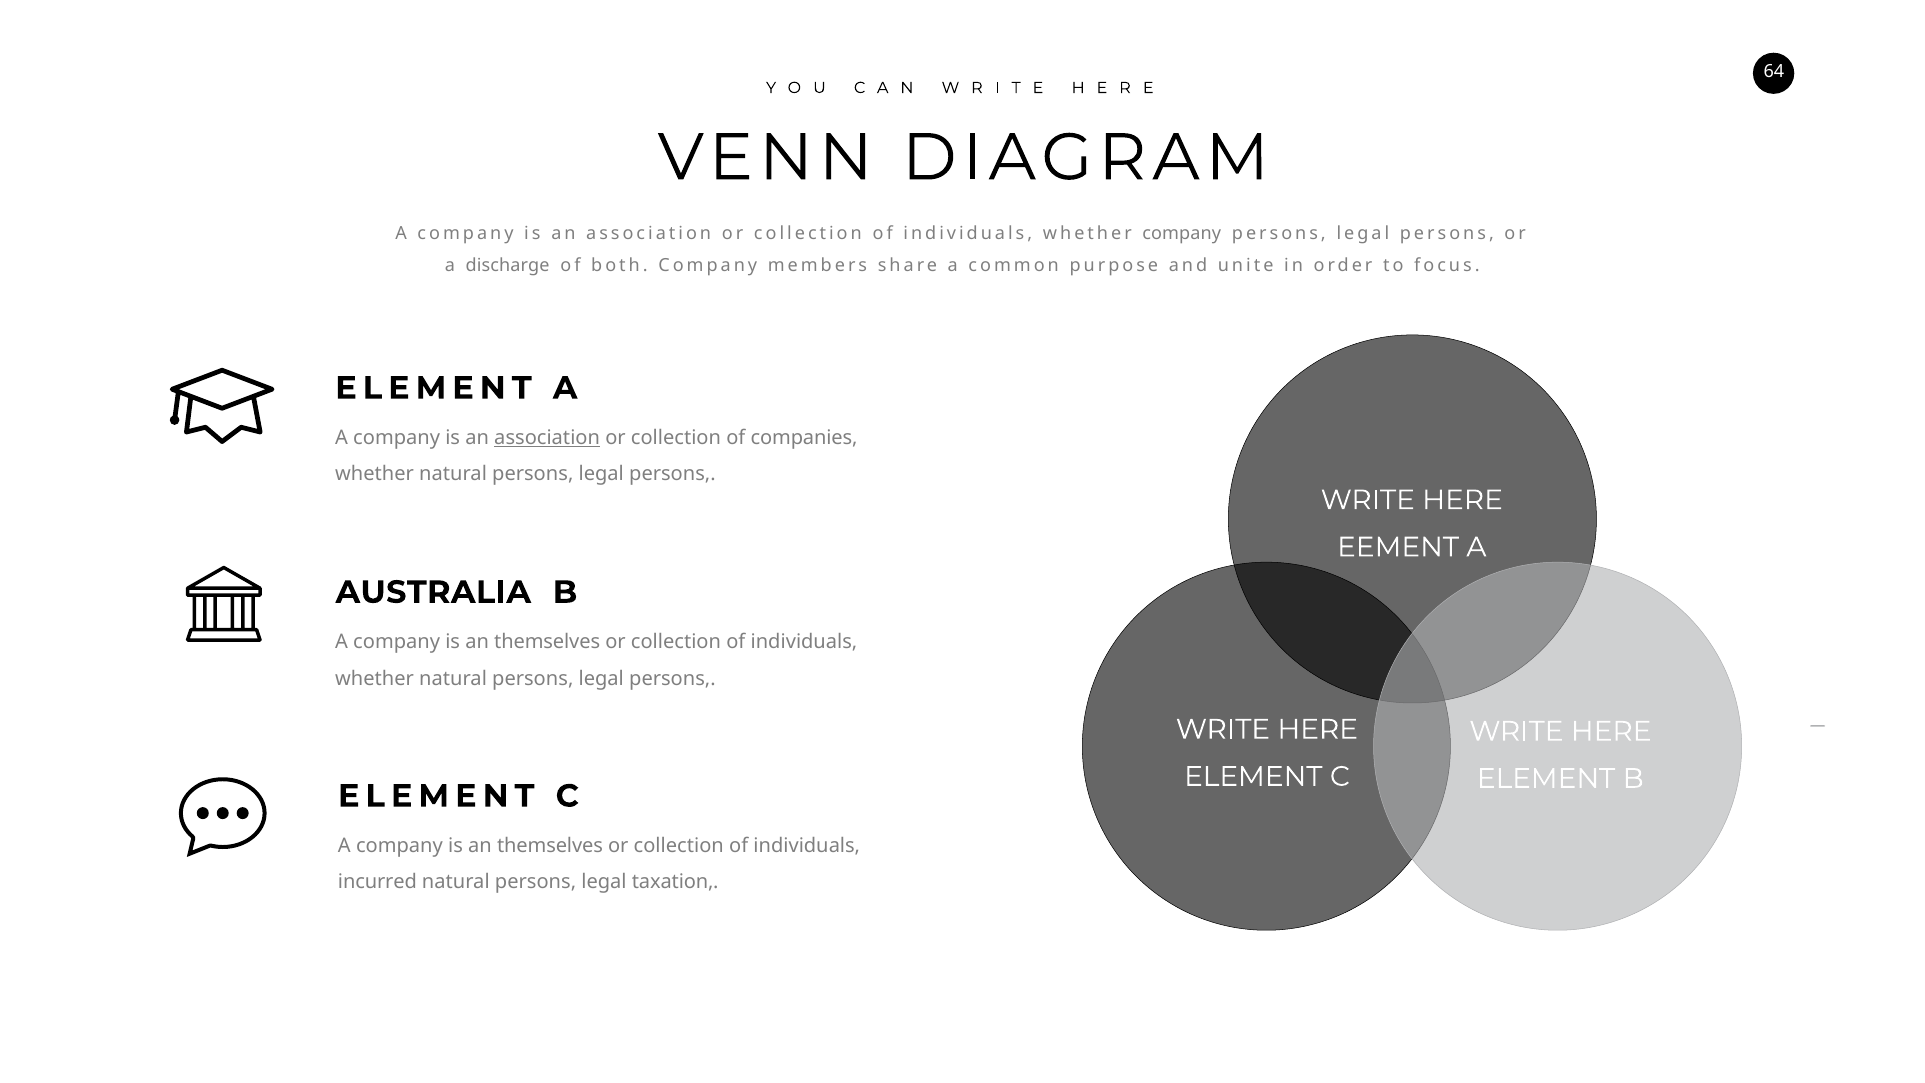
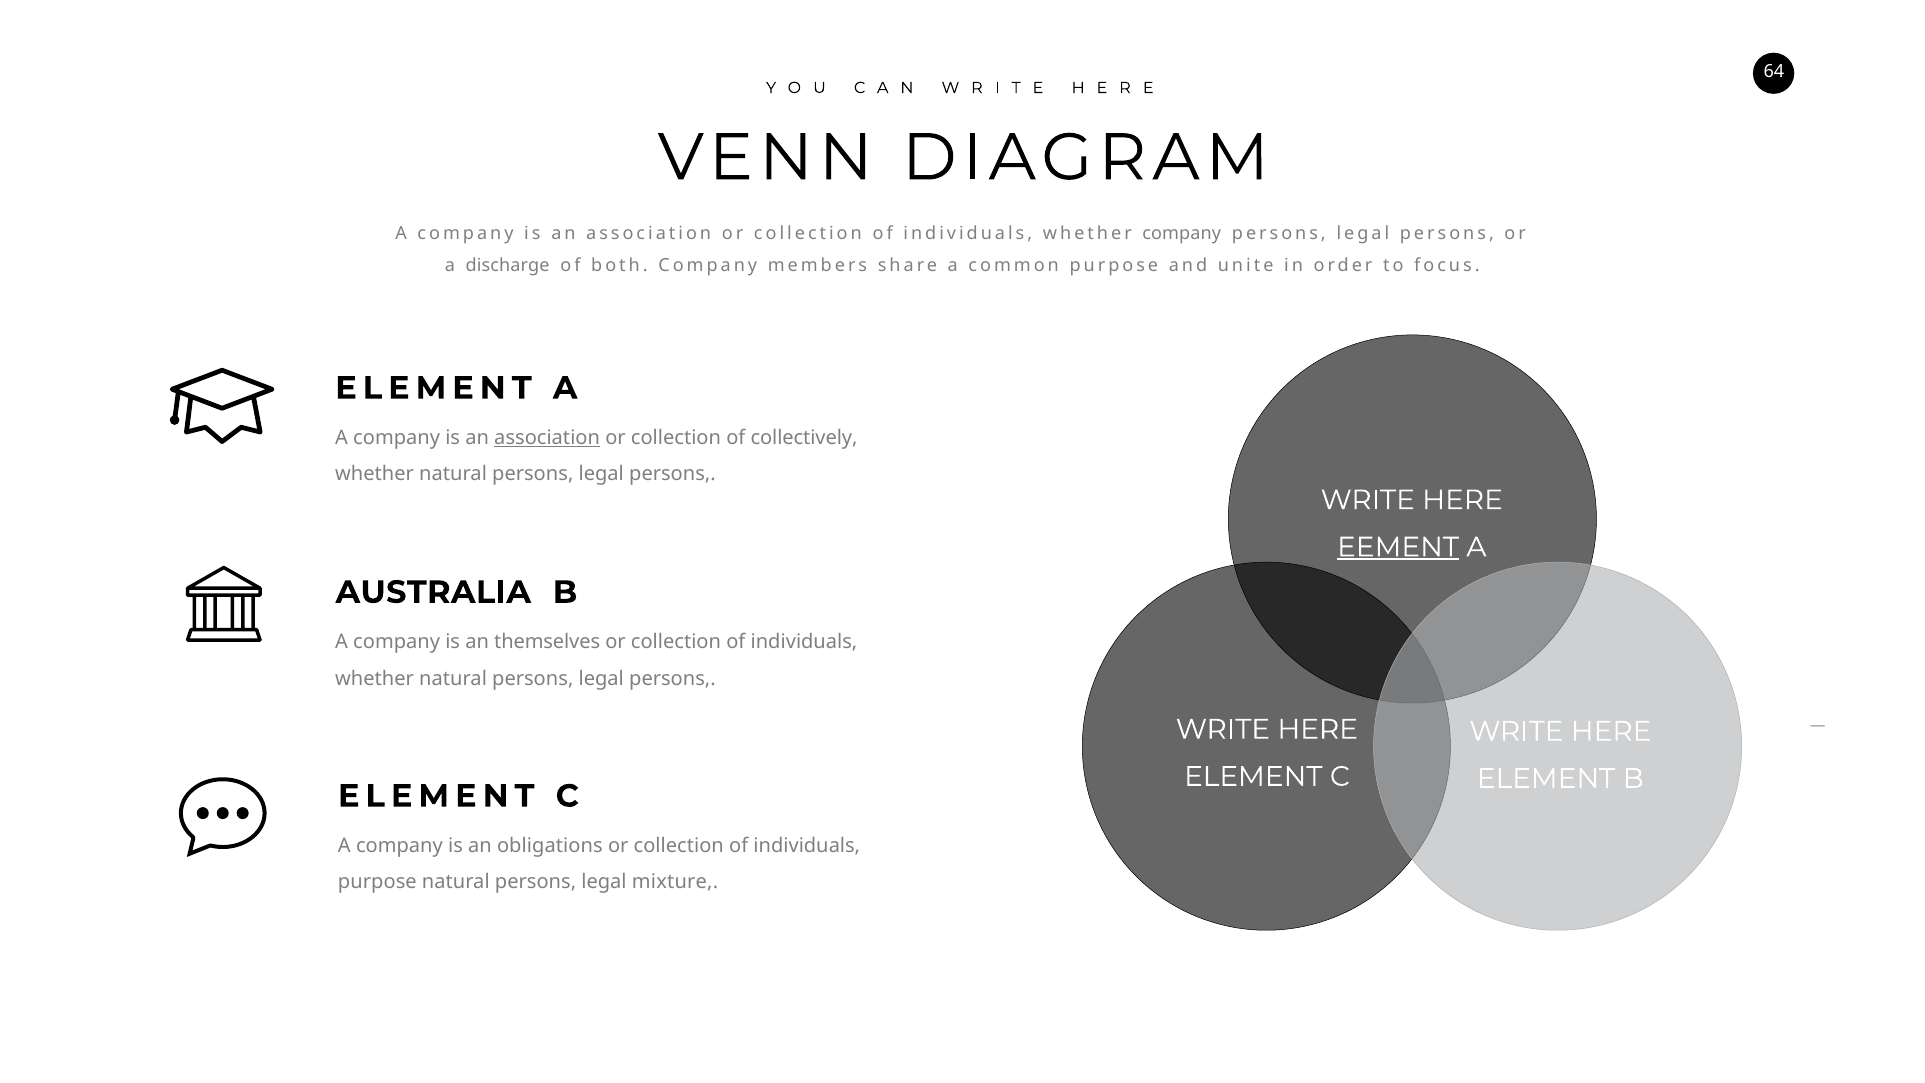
companies: companies -> collectively
EEMENT underline: none -> present
themselves at (550, 846): themselves -> obligations
incurred at (377, 882): incurred -> purpose
taxation: taxation -> mixture
